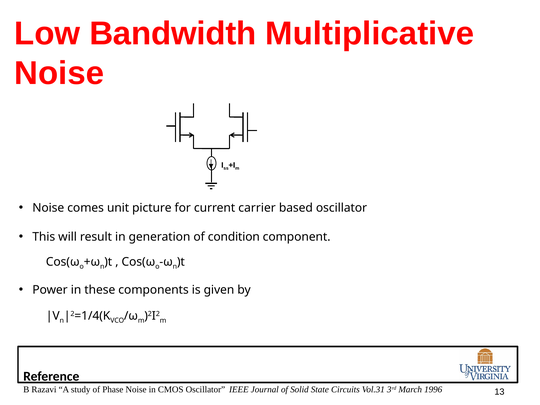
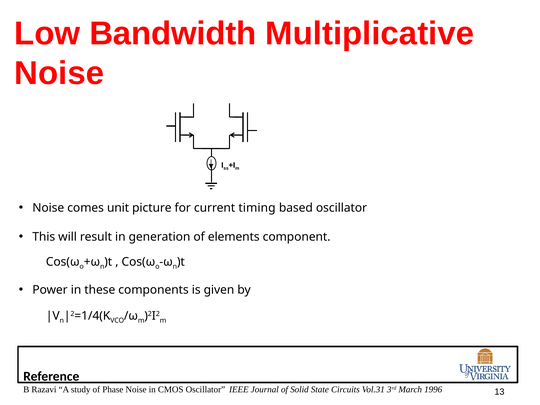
carrier: carrier -> timing
condition: condition -> elements
